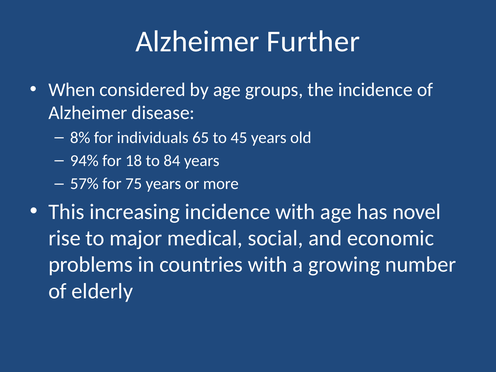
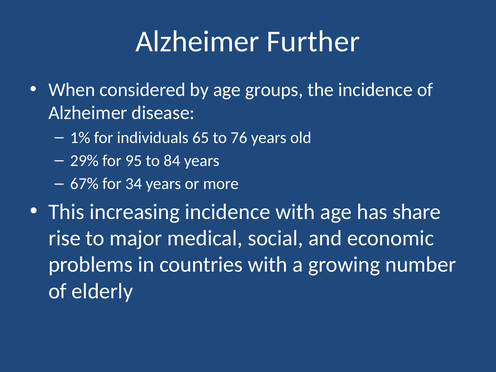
8%: 8% -> 1%
45: 45 -> 76
94%: 94% -> 29%
18: 18 -> 95
57%: 57% -> 67%
75: 75 -> 34
novel: novel -> share
